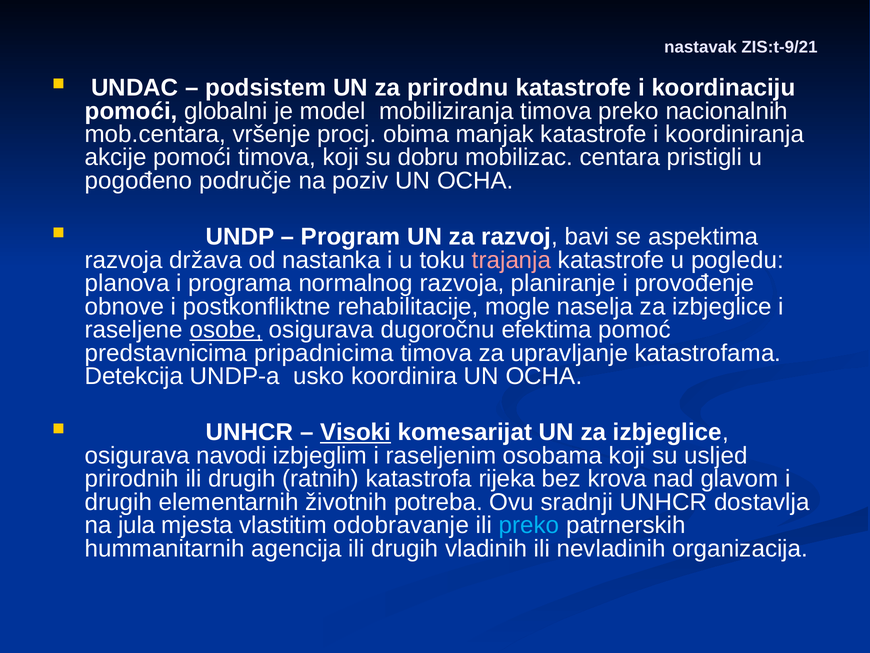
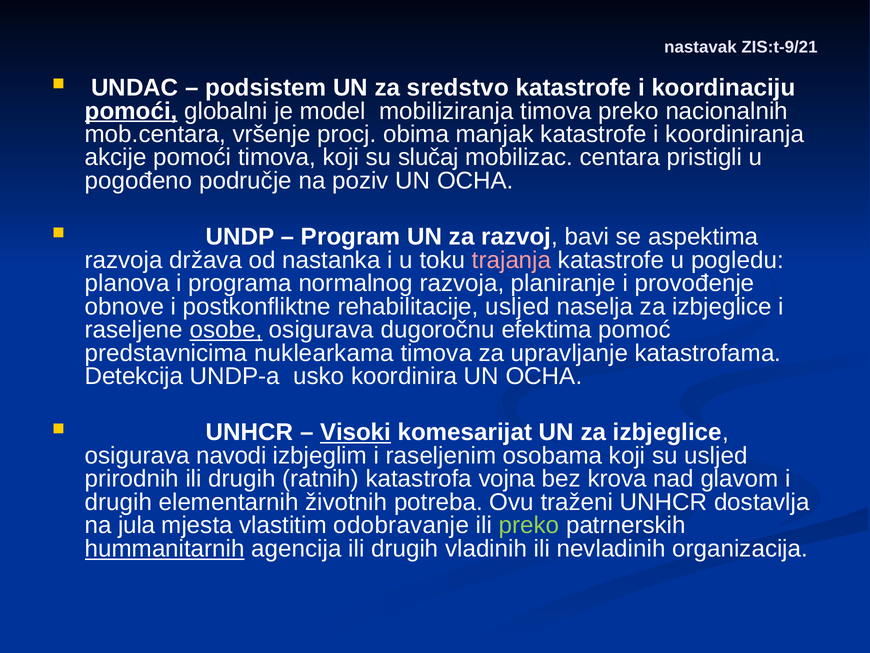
prirodnu: prirodnu -> sredstvo
pomoći at (131, 111) underline: none -> present
dobru: dobru -> slučaj
rehabilitacije mogle: mogle -> usljed
pripadnicima: pripadnicima -> nuklearkama
rijeka: rijeka -> vojna
sradnji: sradnji -> traženi
preko at (529, 525) colour: light blue -> light green
hummanitarnih underline: none -> present
